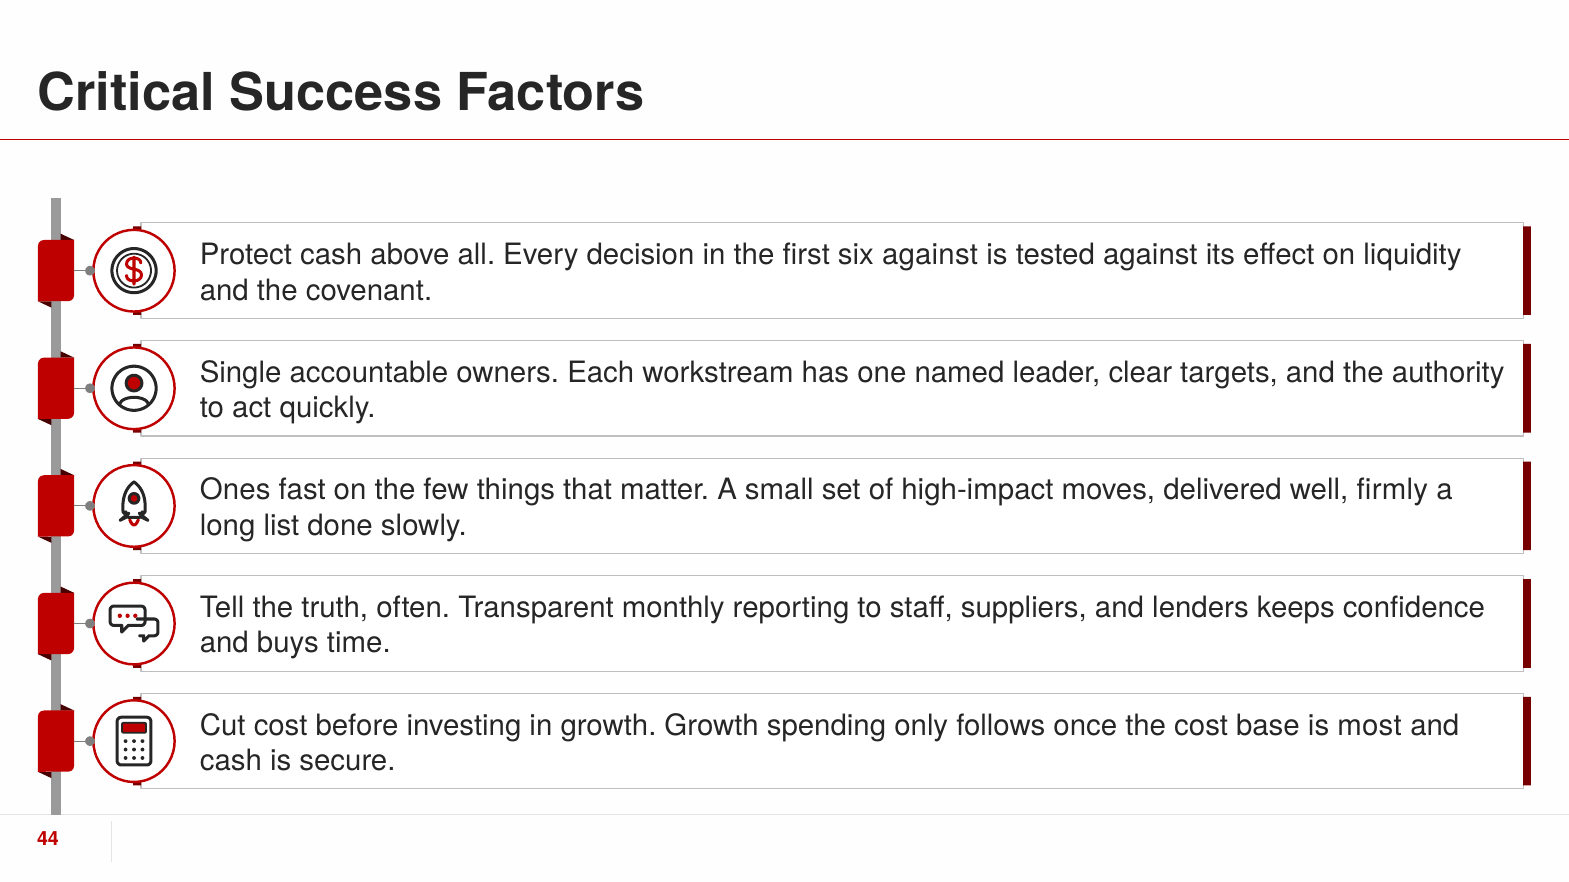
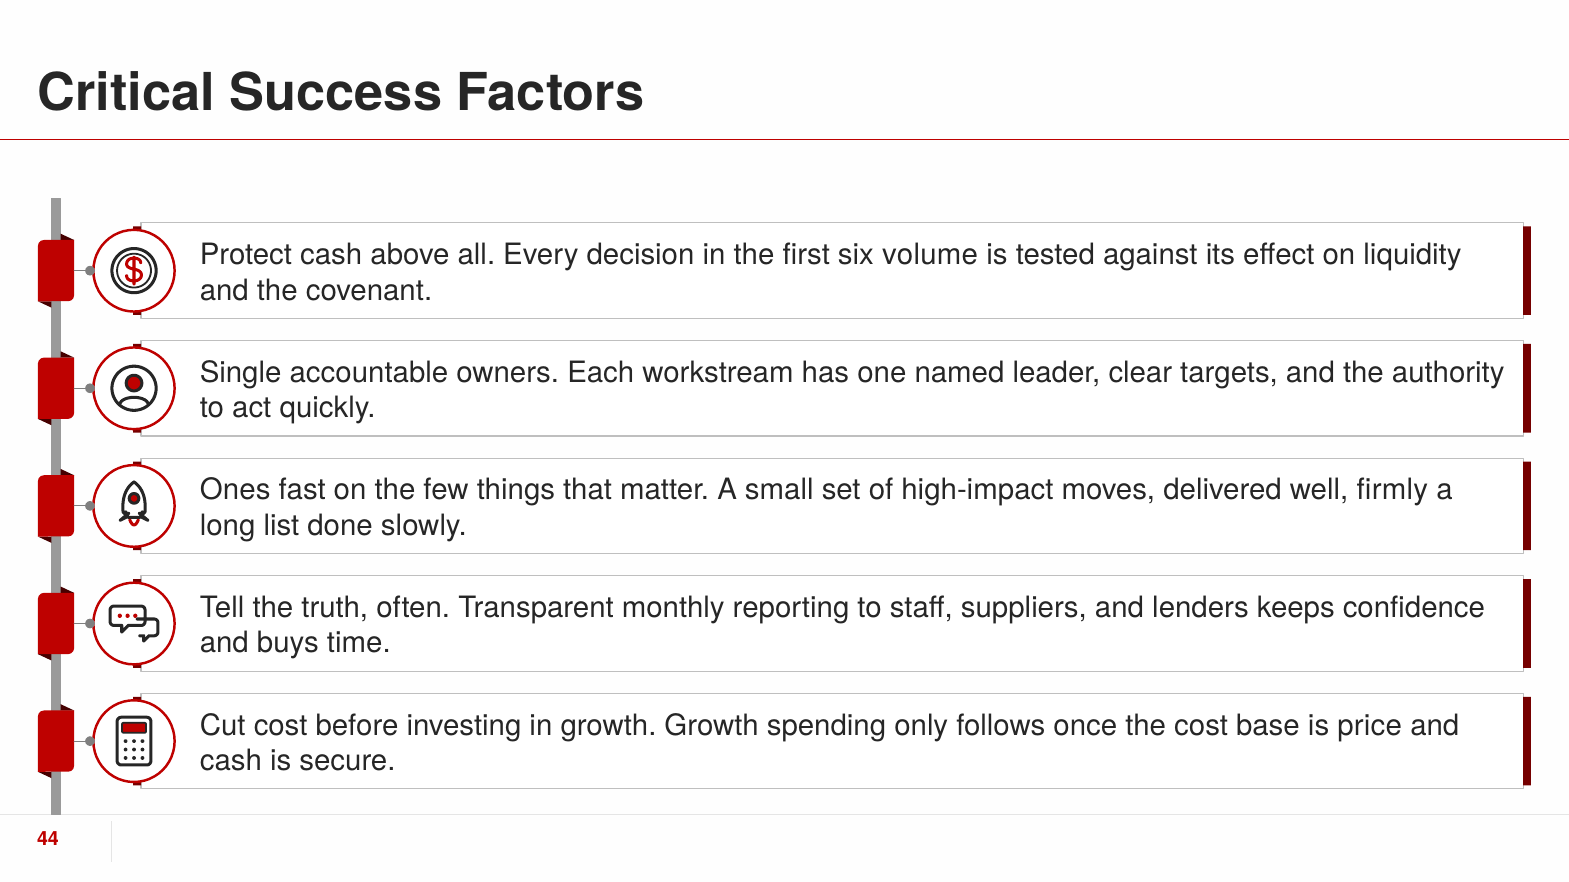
six against: against -> volume
most: most -> price
